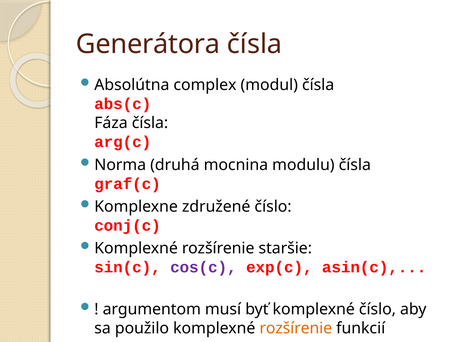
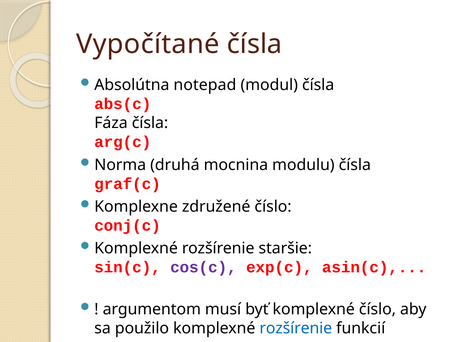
Generátora: Generátora -> Vypočítané
complex: complex -> notepad
rozšírenie at (296, 328) colour: orange -> blue
